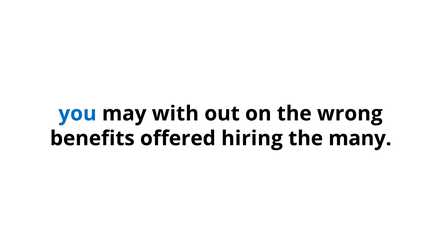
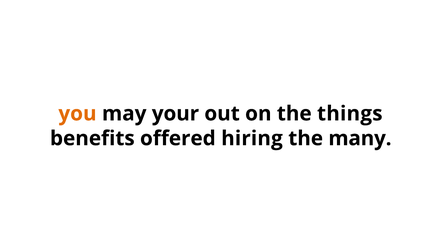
you colour: blue -> orange
with: with -> your
wrong: wrong -> things
